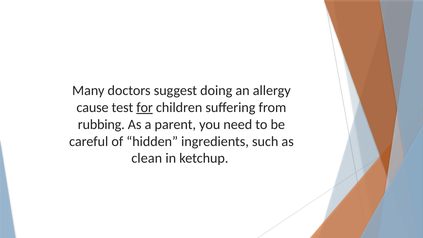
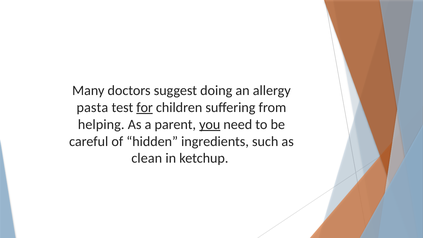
cause: cause -> pasta
rubbing: rubbing -> helping
you underline: none -> present
